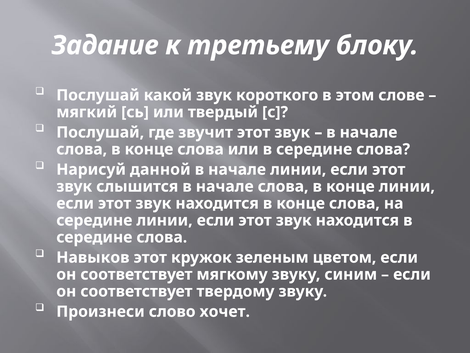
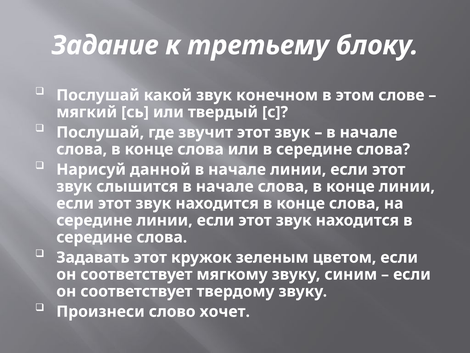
короткого: короткого -> конечном
Навыков: Навыков -> Задавать
